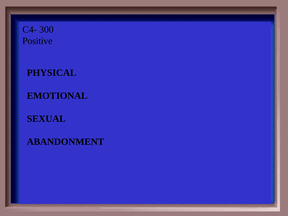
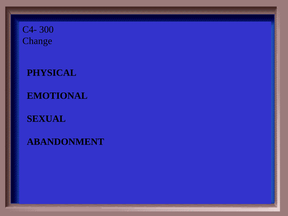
Positive: Positive -> Change
